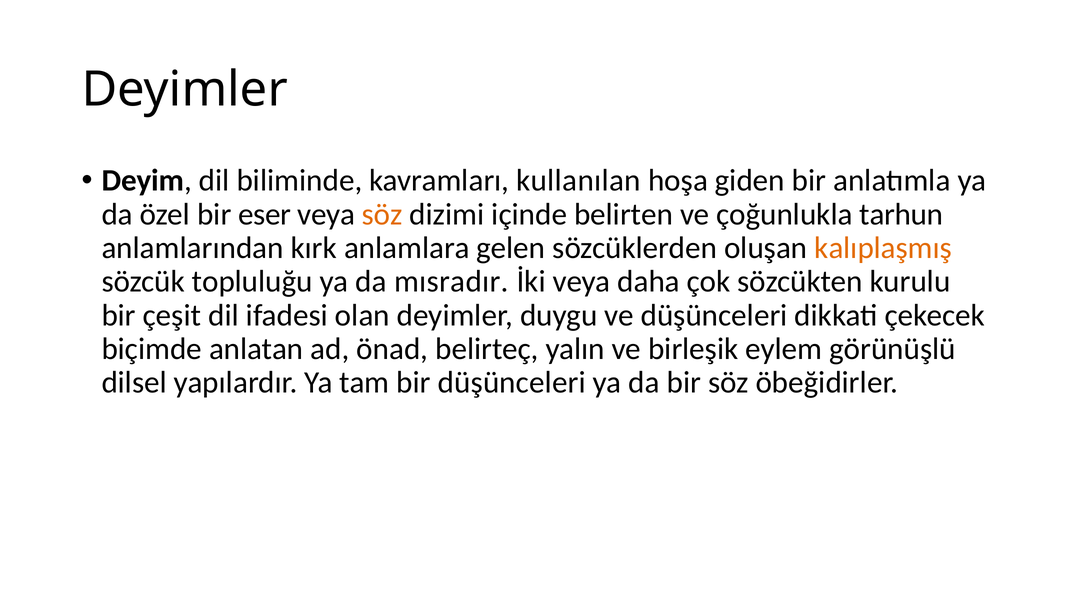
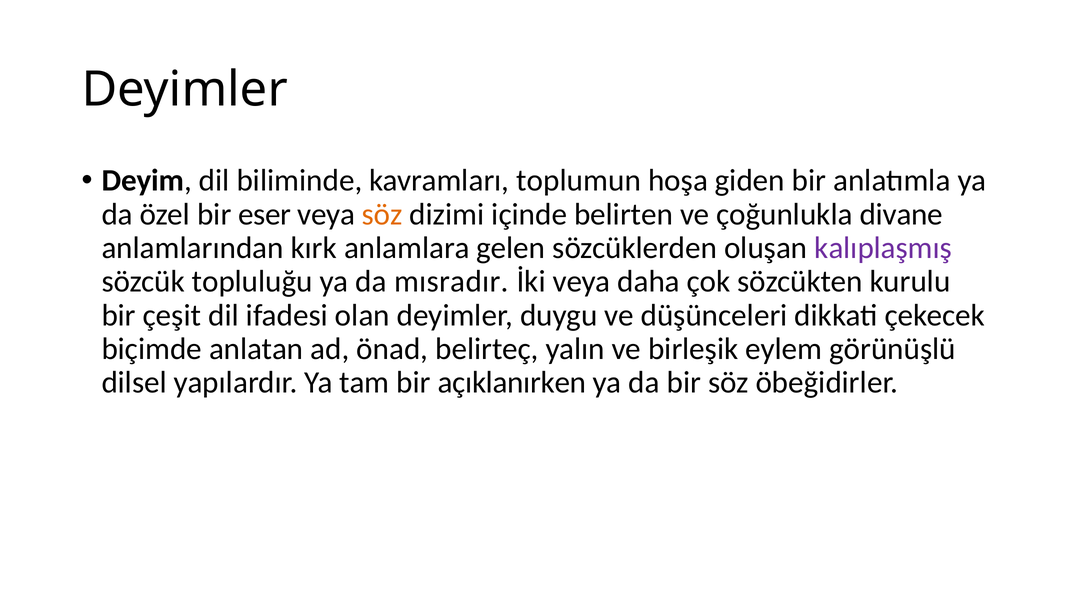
kullanılan: kullanılan -> toplumun
tarhun: tarhun -> divane
kalıplaşmış colour: orange -> purple
bir düşünceleri: düşünceleri -> açıklanırken
